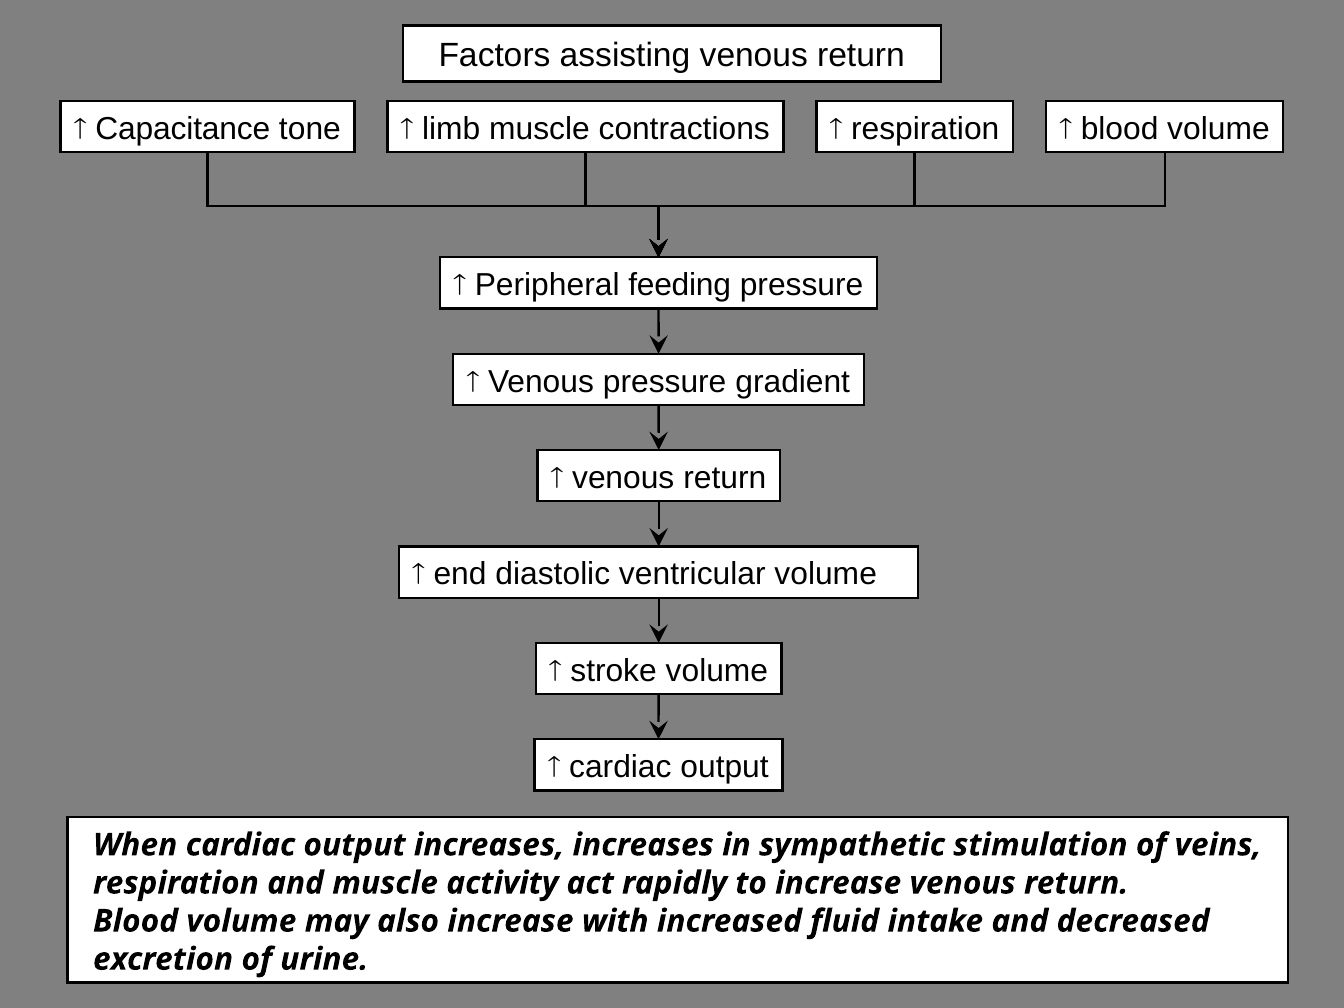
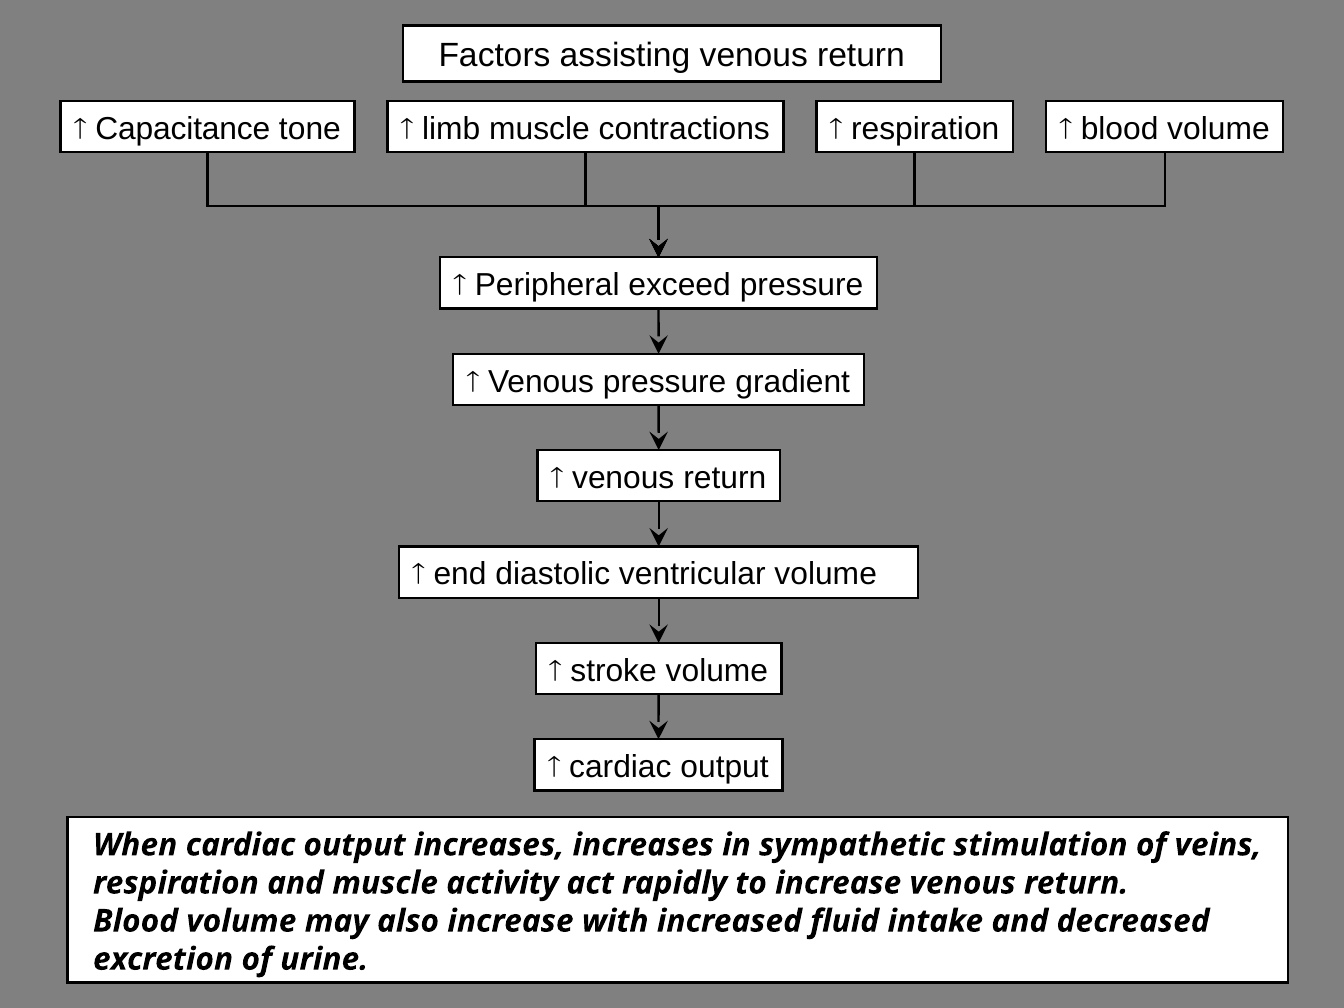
feeding: feeding -> exceed
